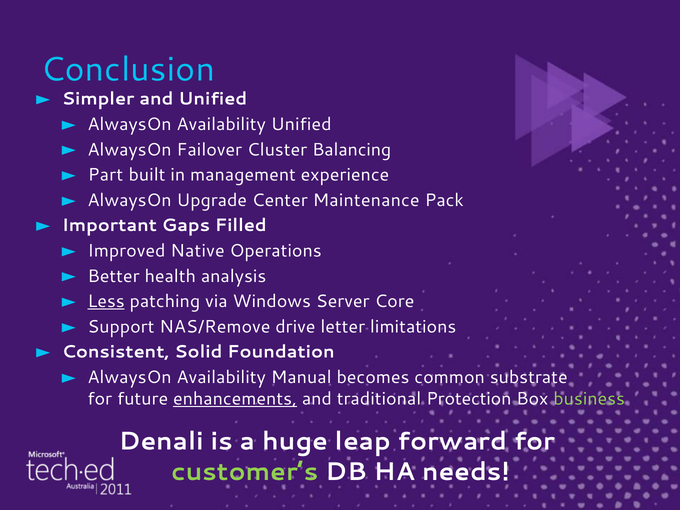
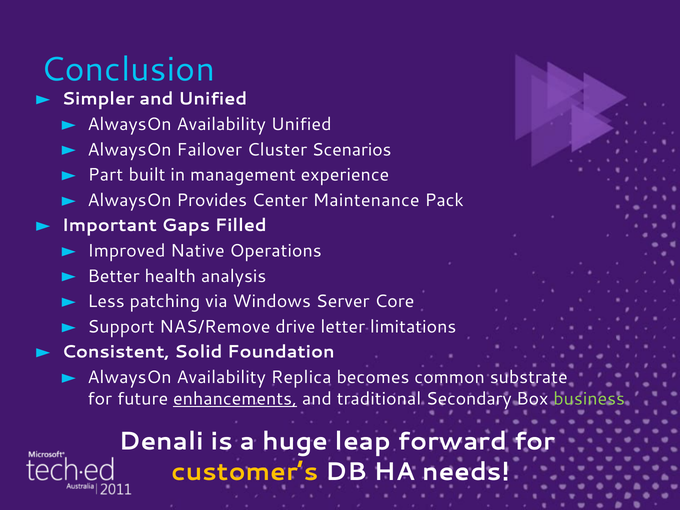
Balancing: Balancing -> Scenarios
Upgrade: Upgrade -> Provides
Less underline: present -> none
Manual: Manual -> Replica
Protection: Protection -> Secondary
customer’s colour: light green -> yellow
